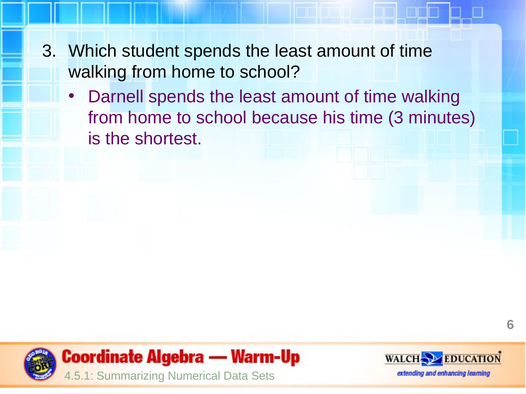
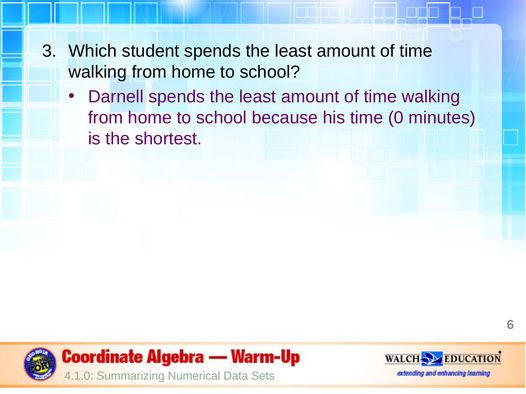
time 3: 3 -> 0
4.5.1: 4.5.1 -> 4.1.0
